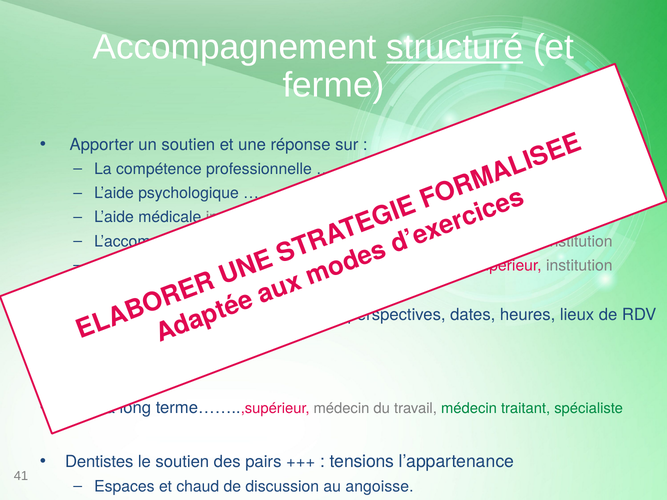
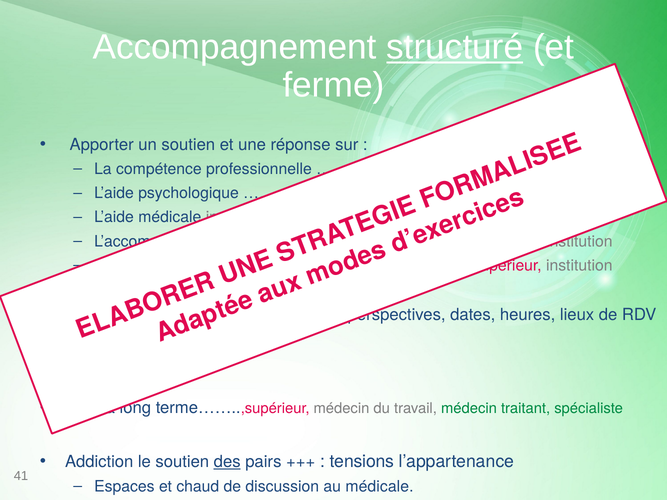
Dentistes: Dentistes -> Addiction
des underline: none -> present
au angoisse: angoisse -> médicale
